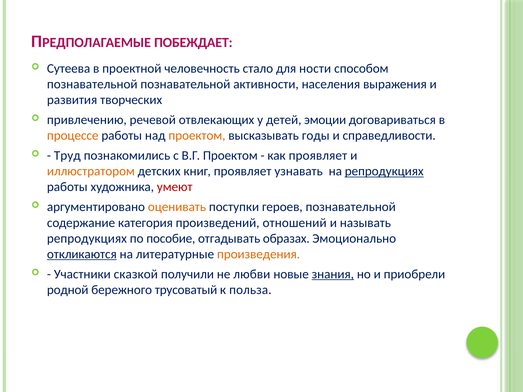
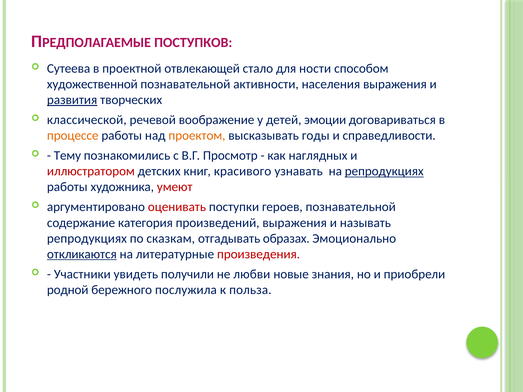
ПОБЕЖДАЕТ: ПОБЕЖДАЕТ -> ПОСТУПКОВ
человечность: человечность -> отвлекающей
познавательной at (92, 84): познавательной -> художественной
развития underline: none -> present
привлечению: привлечению -> классической
отвлекающих: отвлекающих -> воображение
Труд: Труд -> Тему
В.Г Проектом: Проектом -> Просмотр
как проявляет: проявляет -> наглядных
иллюстратором colour: orange -> red
книг проявляет: проявляет -> красивого
оценивать colour: orange -> red
произведений отношений: отношений -> выражения
пособие: пособие -> сказкам
произведения colour: orange -> red
сказкой: сказкой -> увидеть
знания underline: present -> none
трусоватый: трусоватый -> послужила
